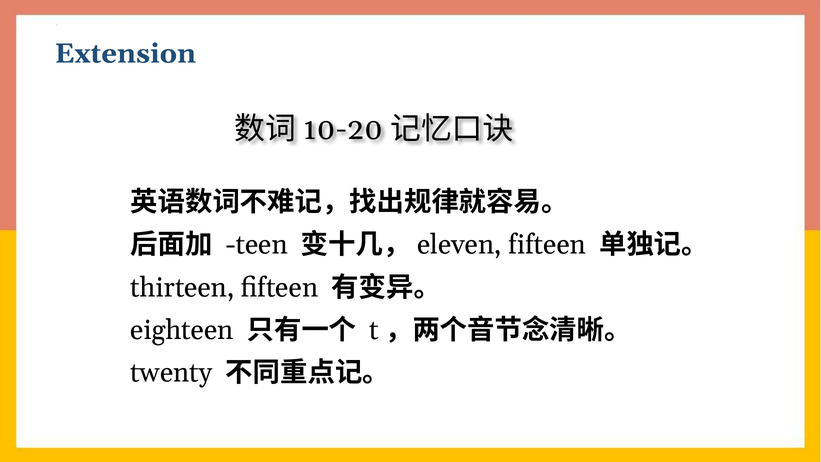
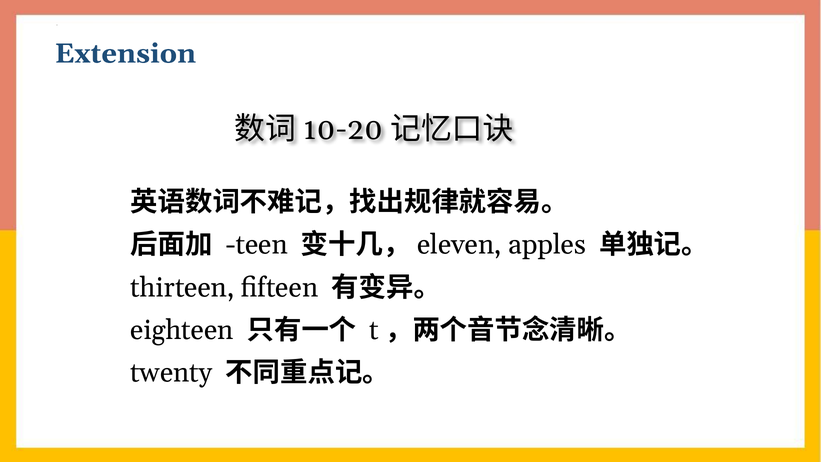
fifteen at (547, 245): fifteen -> apples
